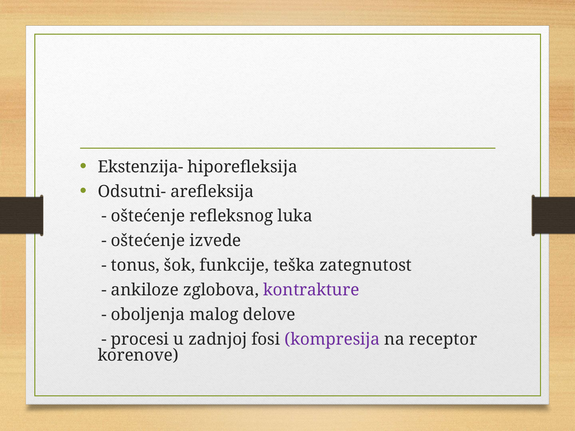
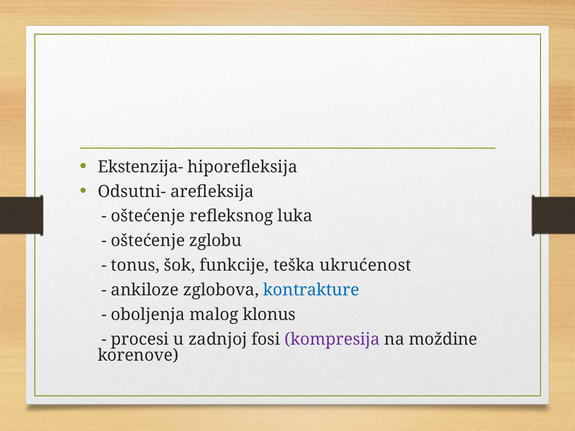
izvede: izvede -> zglobu
zategnutost: zategnutost -> ukrućenost
kontrakture colour: purple -> blue
delove: delove -> klonus
receptor: receptor -> moždine
